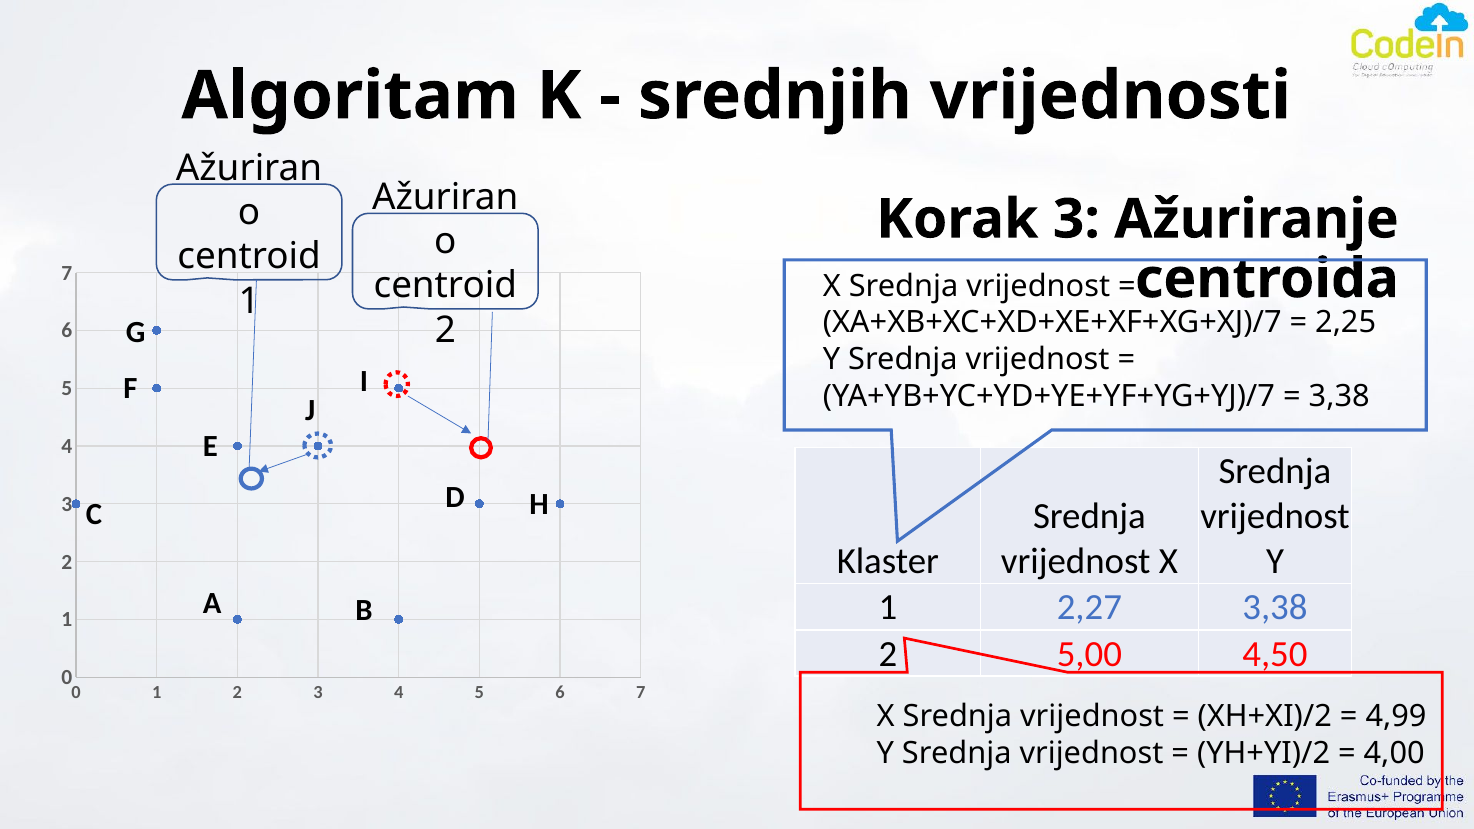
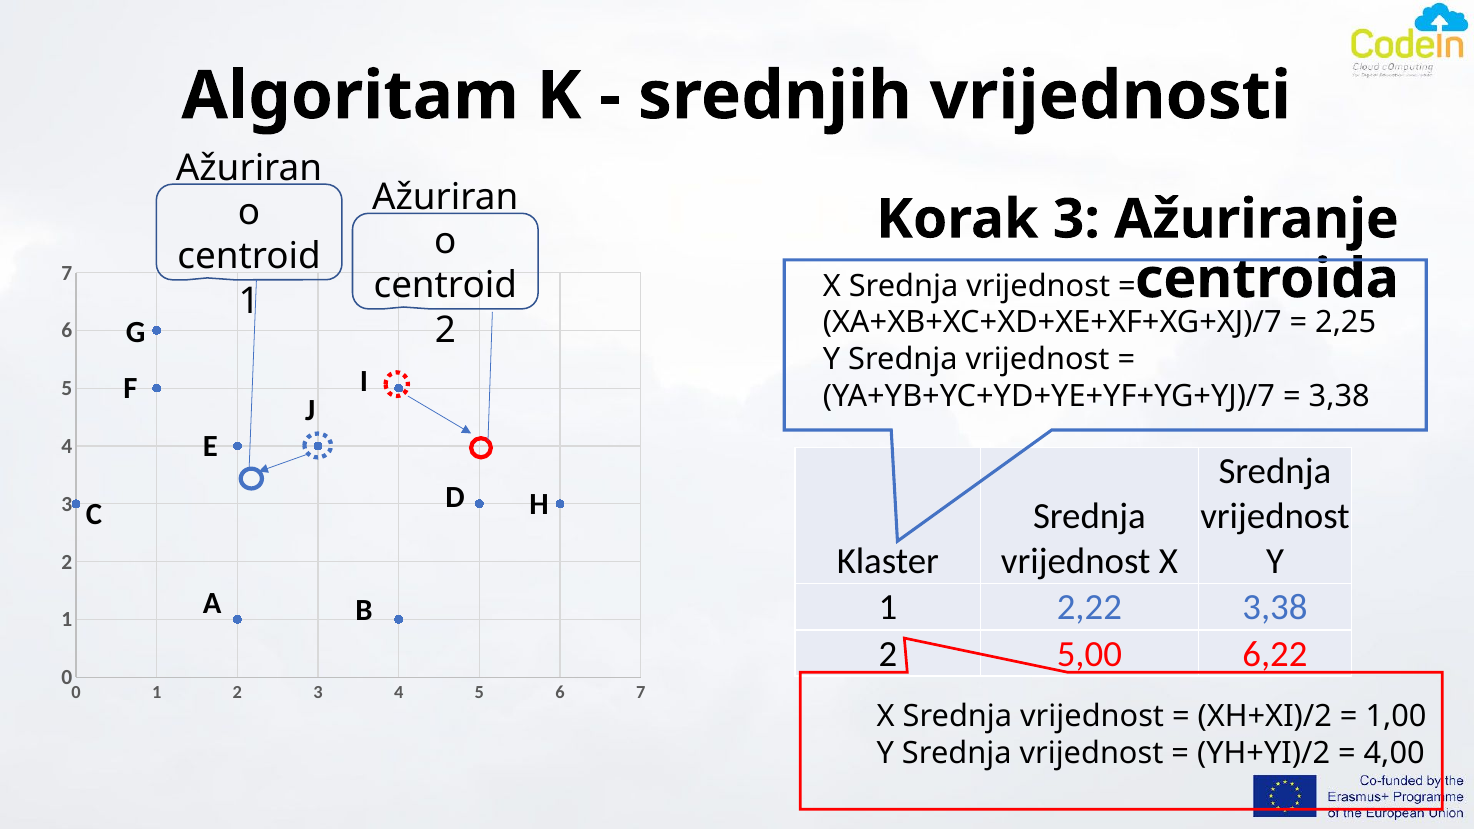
2,27: 2,27 -> 2,22
4,50: 4,50 -> 6,22
4,99: 4,99 -> 1,00
